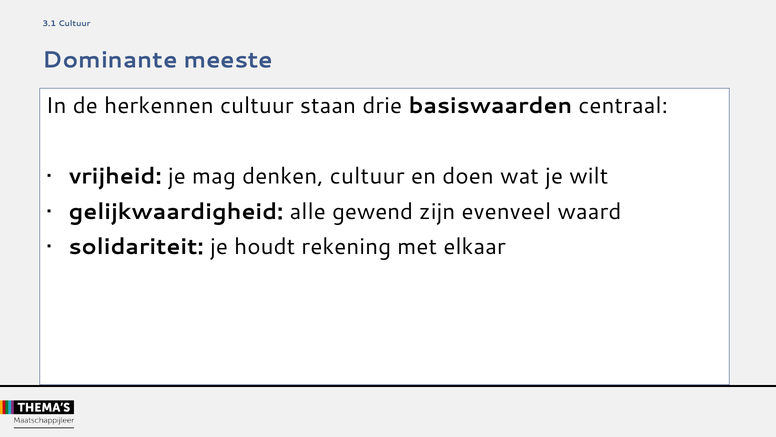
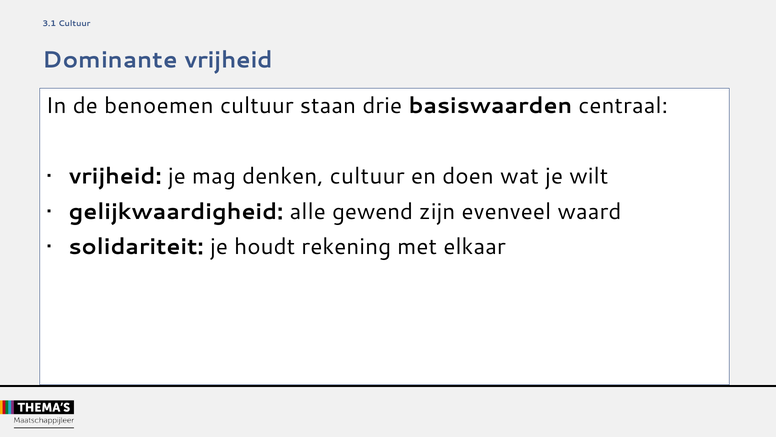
Dominante meeste: meeste -> vrijheid
herkennen: herkennen -> benoemen
